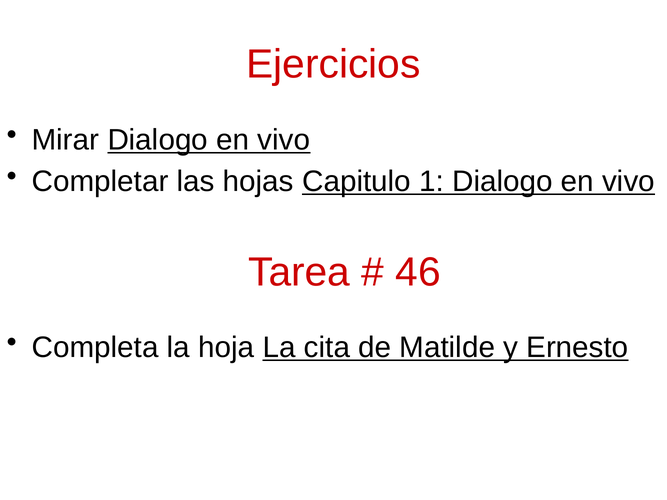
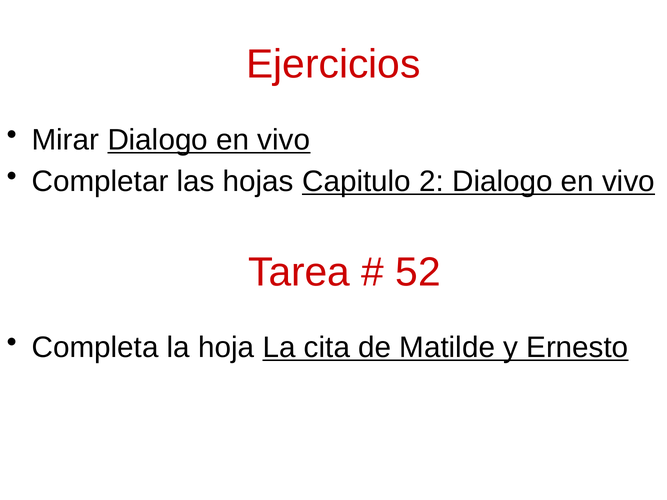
1: 1 -> 2
46: 46 -> 52
